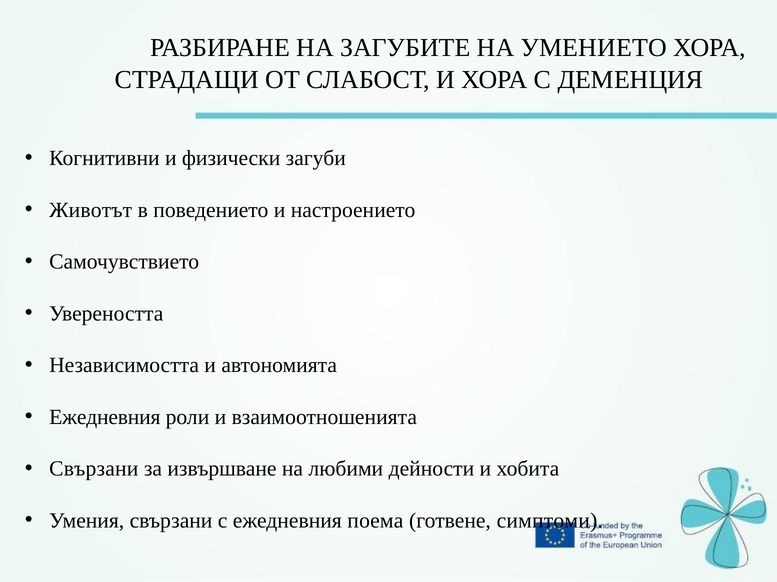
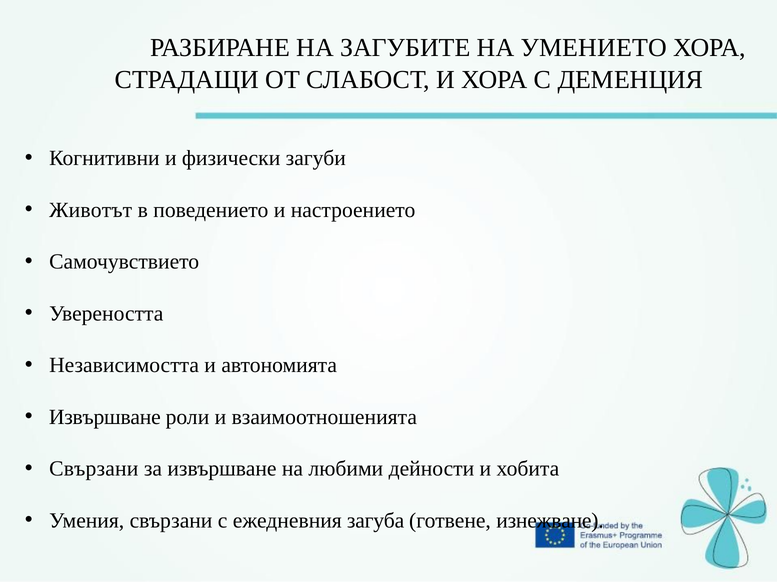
Ежедневния at (105, 418): Ежедневния -> Извършване
поема: поема -> загуба
симптоми: симптоми -> изнежване
